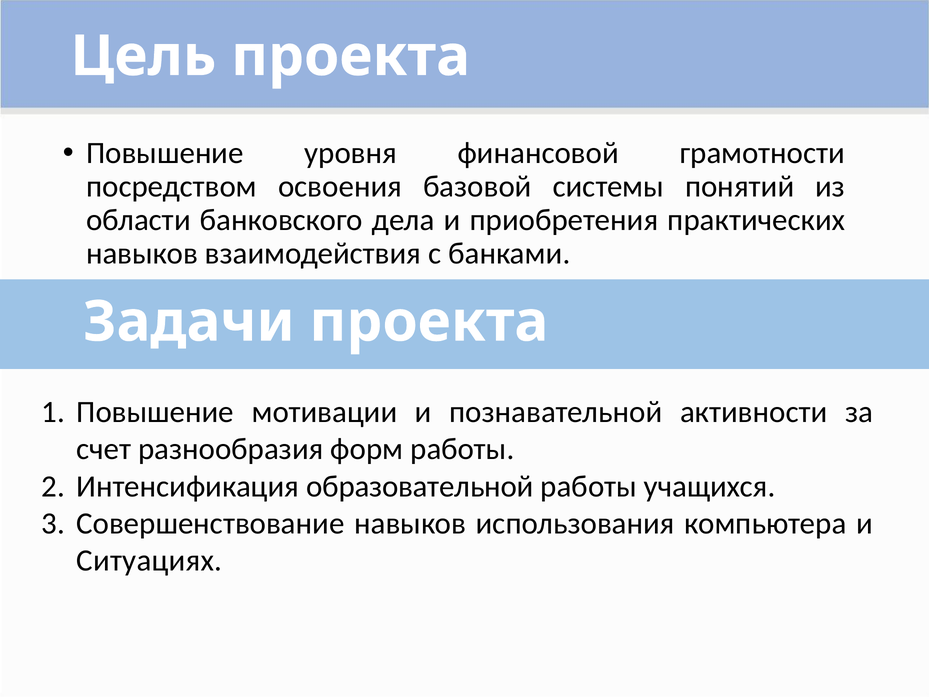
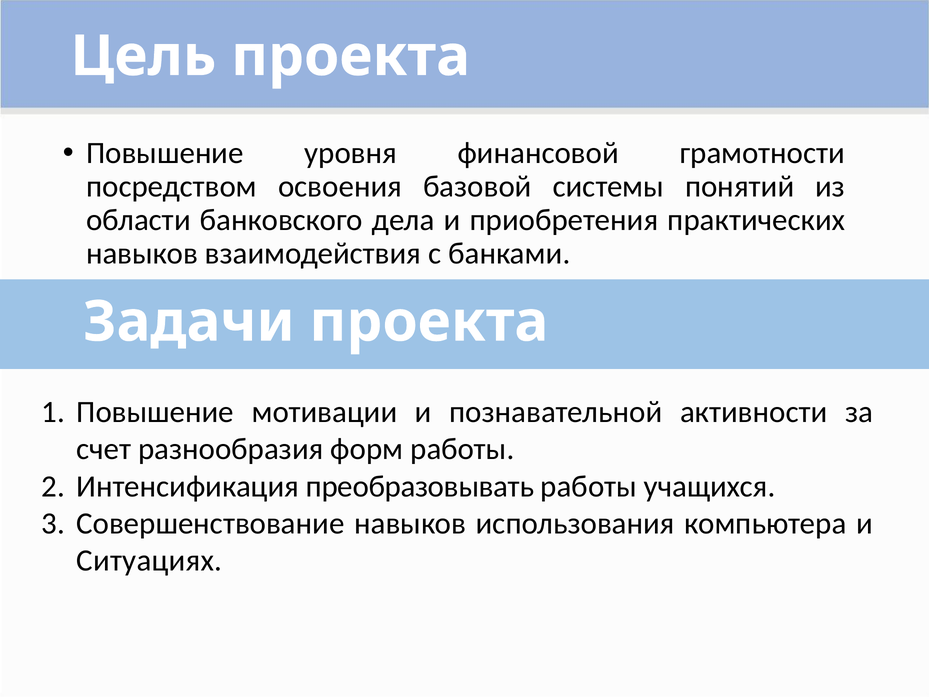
образовательной: образовательной -> преобразовывать
